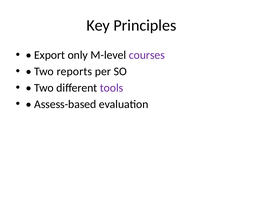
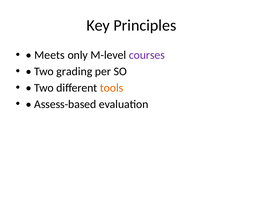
Export: Export -> Meets
reports: reports -> grading
tools colour: purple -> orange
